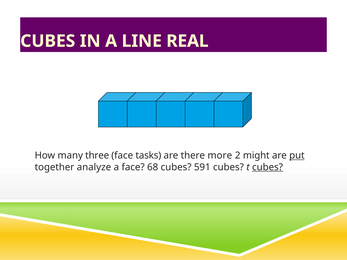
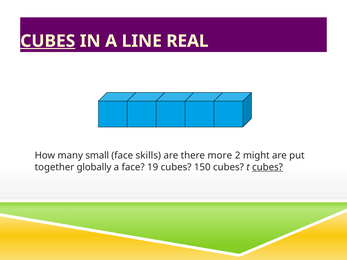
CUBES at (48, 41) underline: none -> present
three: three -> small
tasks: tasks -> skills
put underline: present -> none
analyze: analyze -> globally
68: 68 -> 19
591: 591 -> 150
